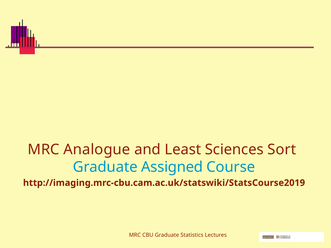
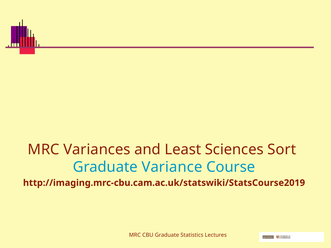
Analogue: Analogue -> Variances
Assigned: Assigned -> Variance
